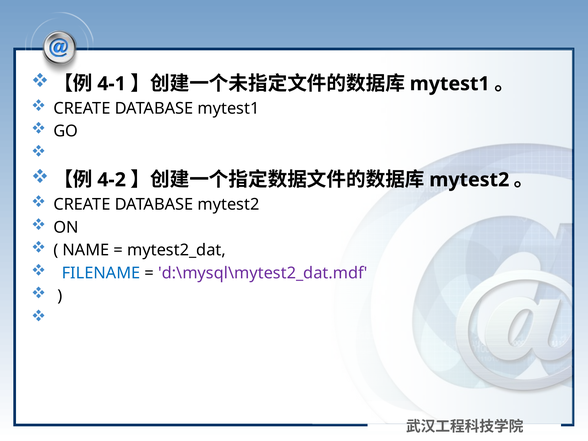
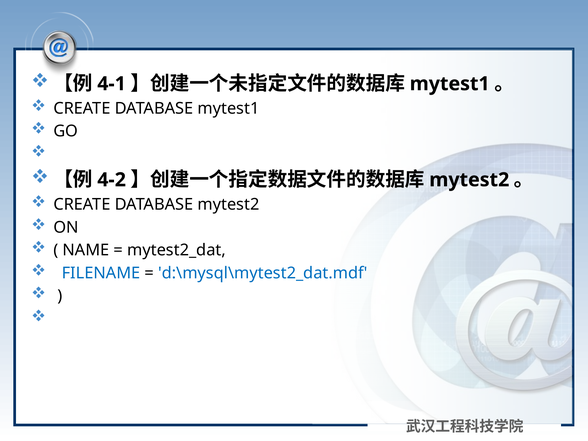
d:\mysql\mytest2_dat.mdf colour: purple -> blue
